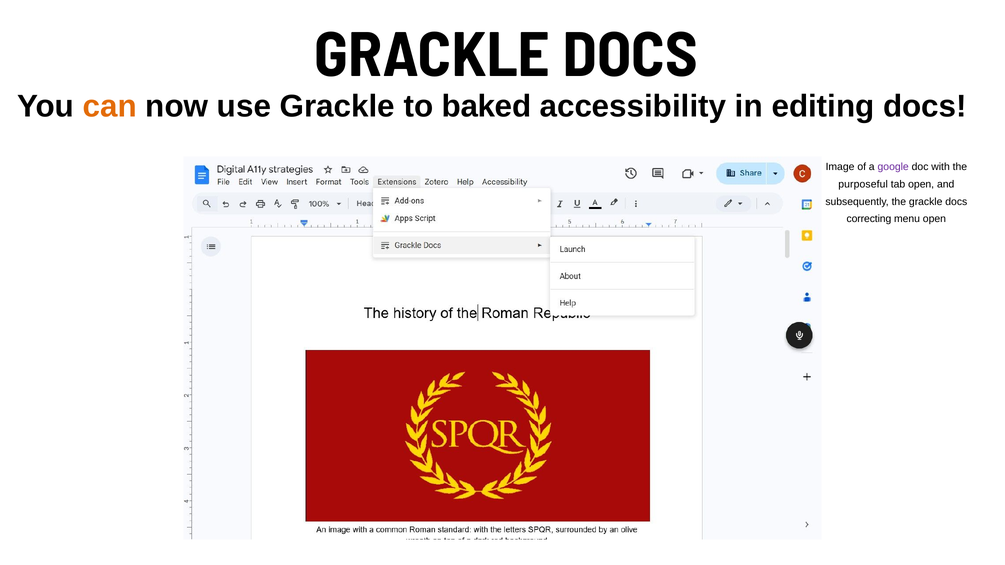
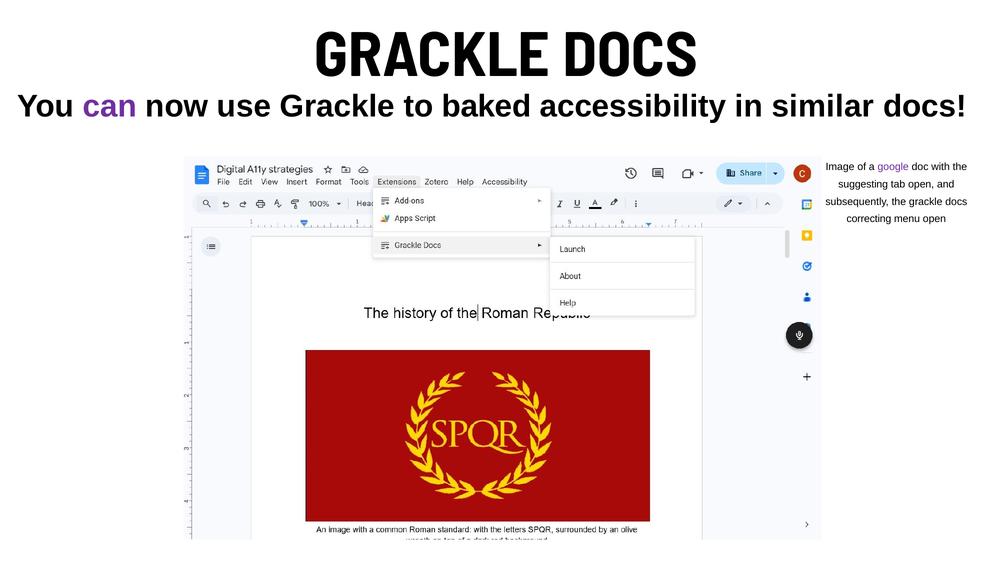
can colour: orange -> purple
editing: editing -> similar
purposeful: purposeful -> suggesting
